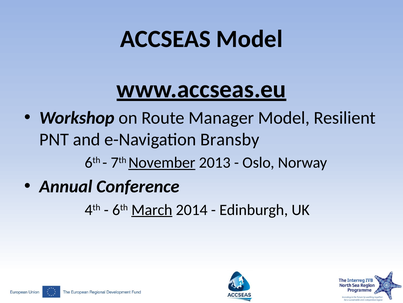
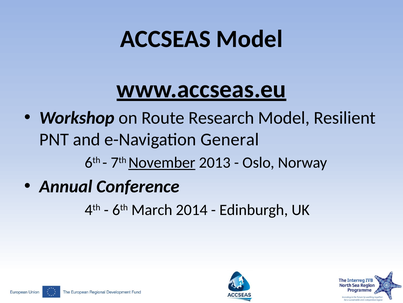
Manager: Manager -> Research
Bransby: Bransby -> General
March underline: present -> none
